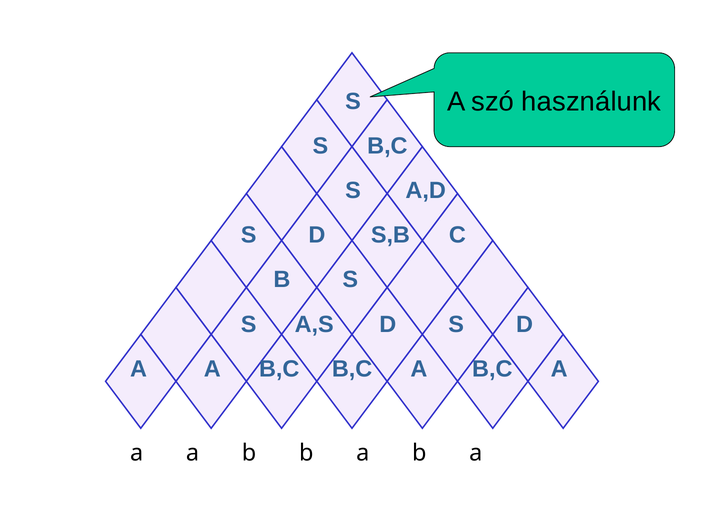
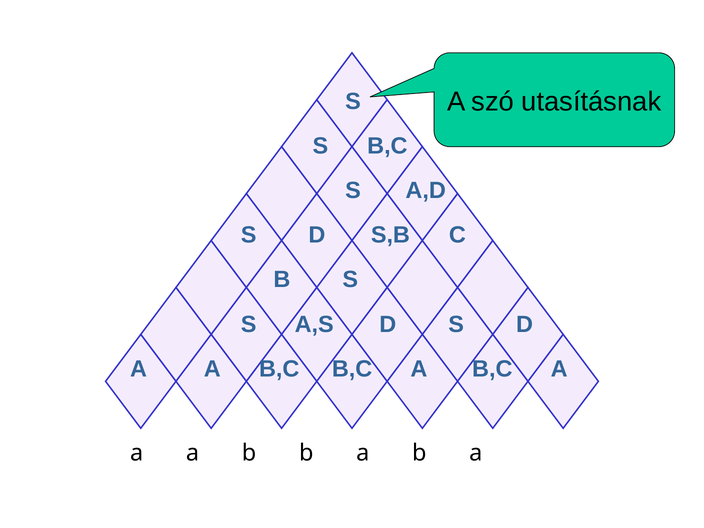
használunk: használunk -> utasításnak
